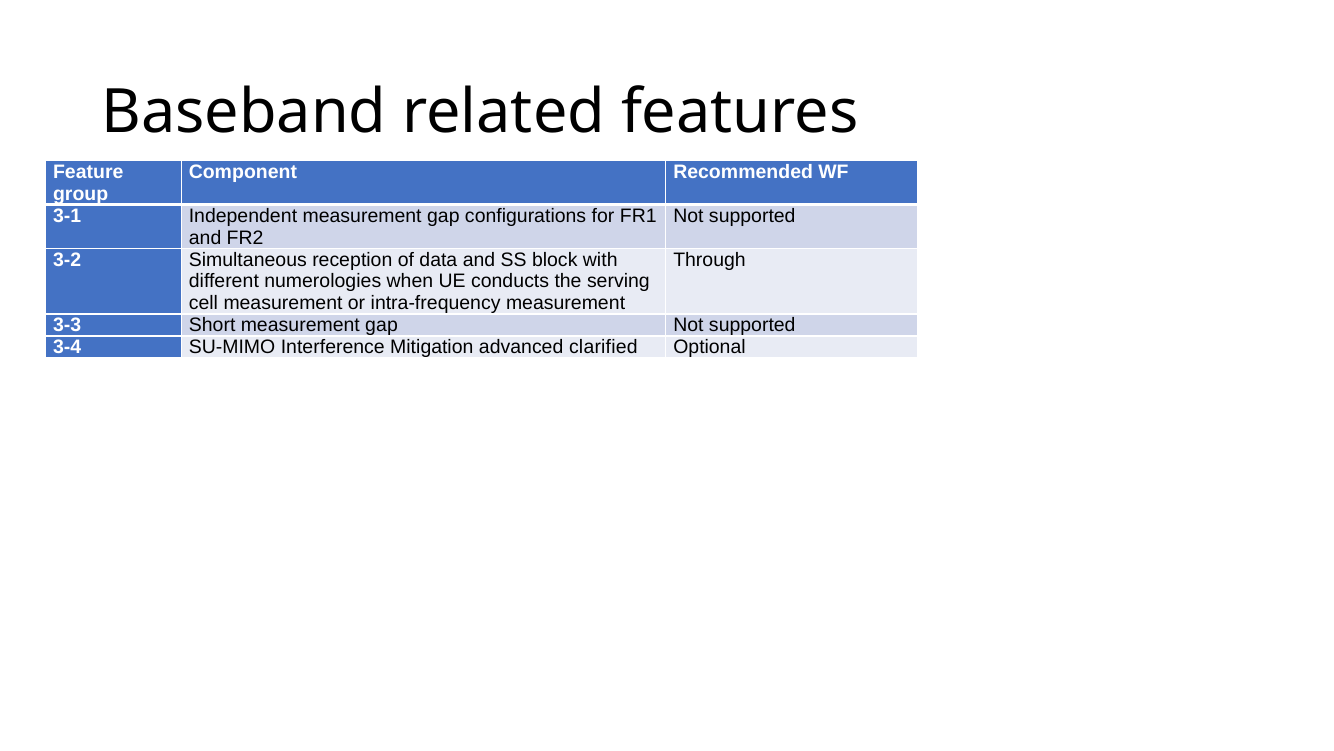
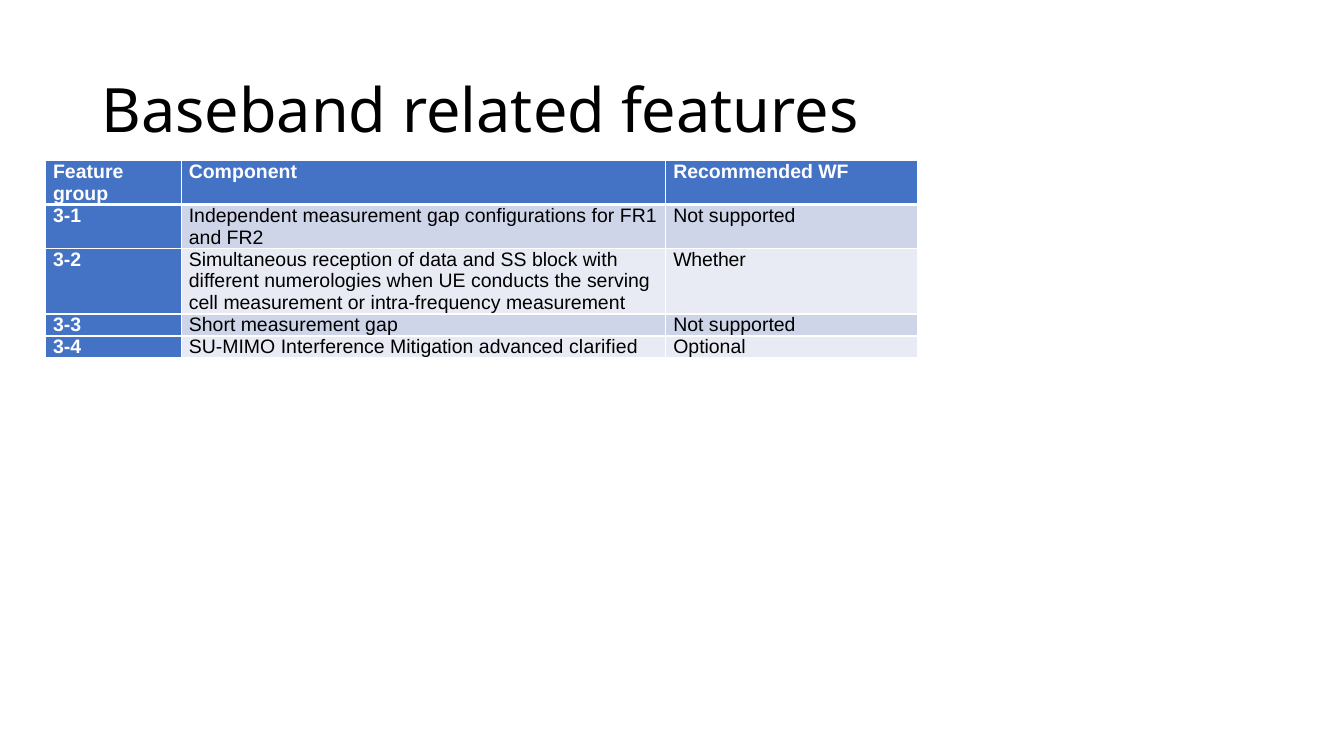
Through: Through -> Whether
